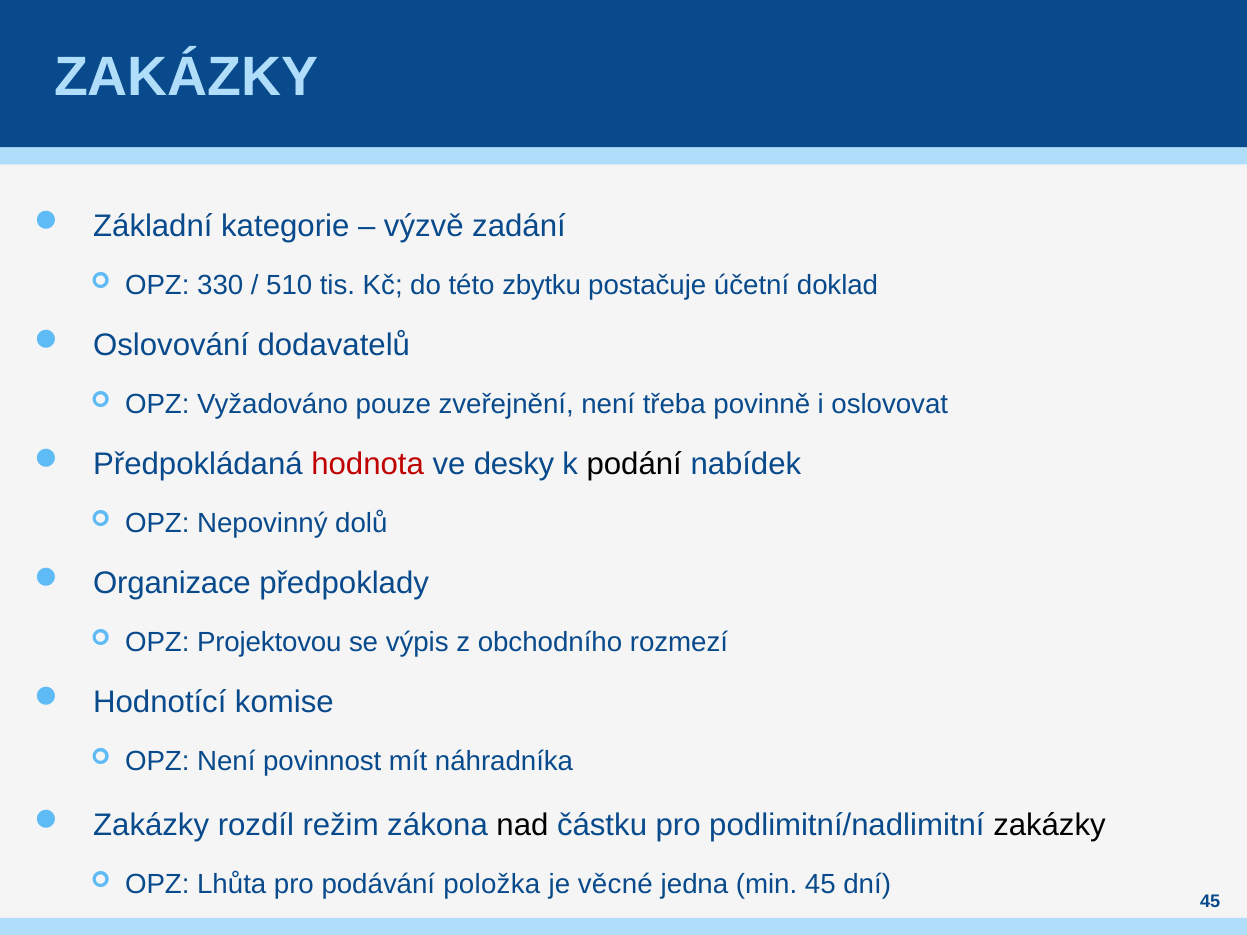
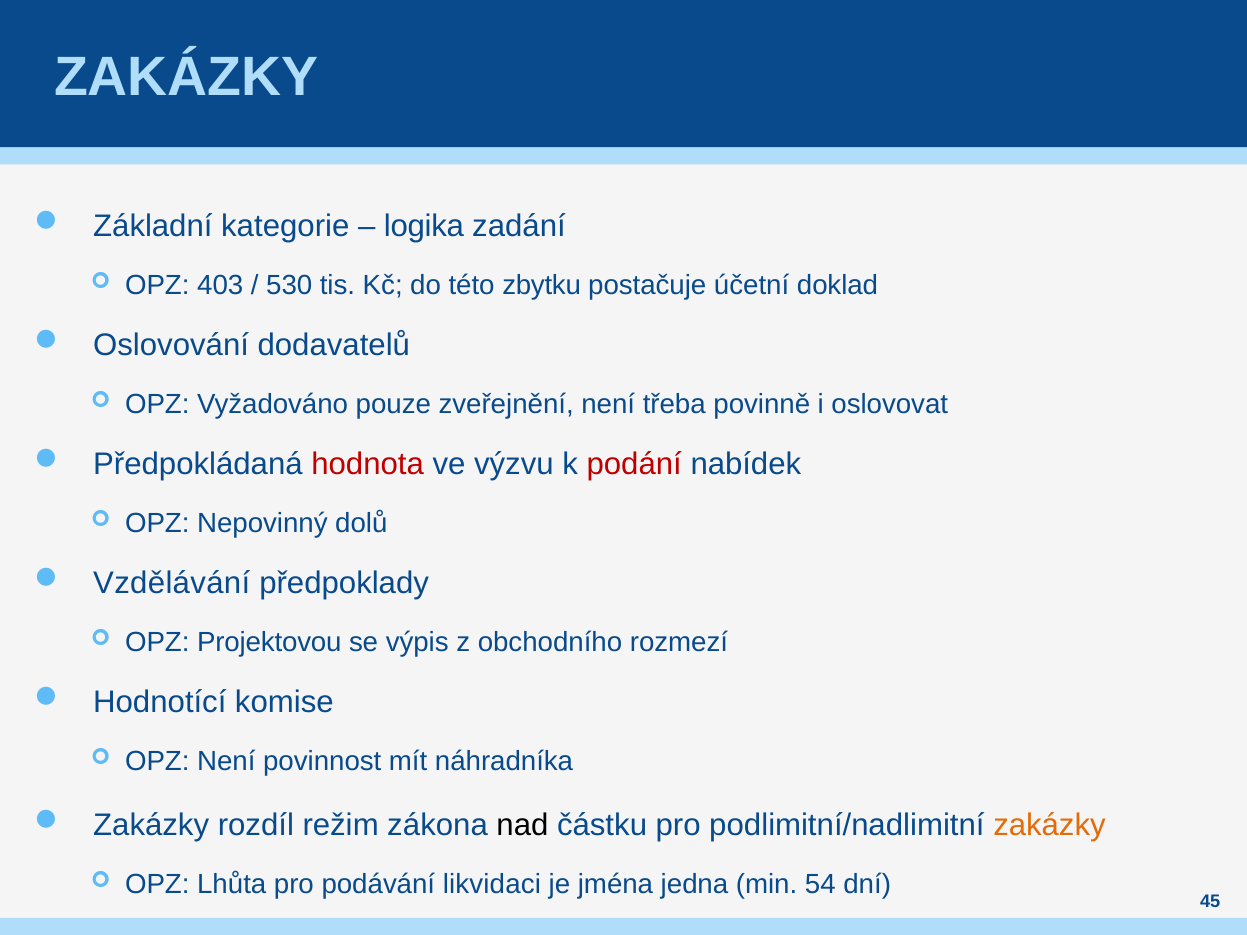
výzvě: výzvě -> logika
330: 330 -> 403
510: 510 -> 530
desky: desky -> výzvu
podání colour: black -> red
Organizace: Organizace -> Vzdělávání
zakázky at (1049, 825) colour: black -> orange
položka: položka -> likvidaci
věcné: věcné -> jména
min 45: 45 -> 54
